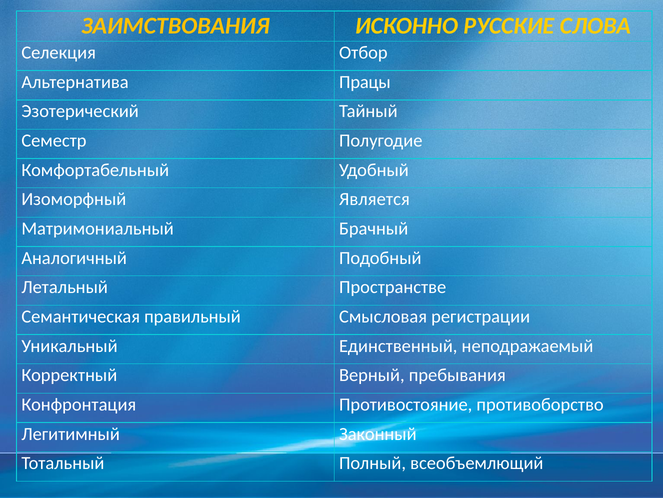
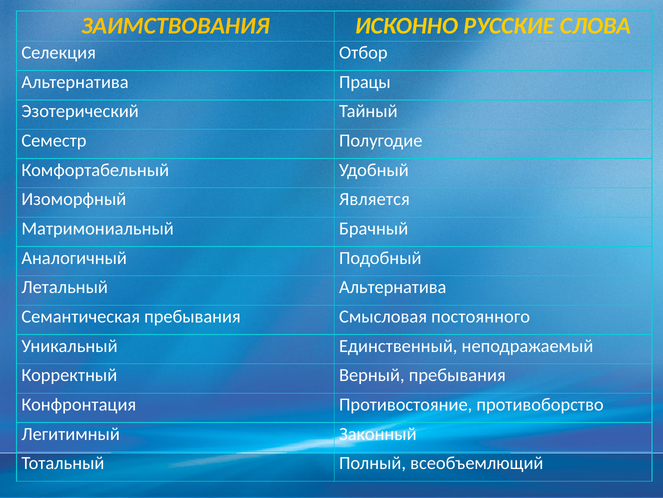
Летальный Пространстве: Пространстве -> Альтернатива
Семантическая правильный: правильный -> пребывания
регистрации: регистрации -> постоянного
